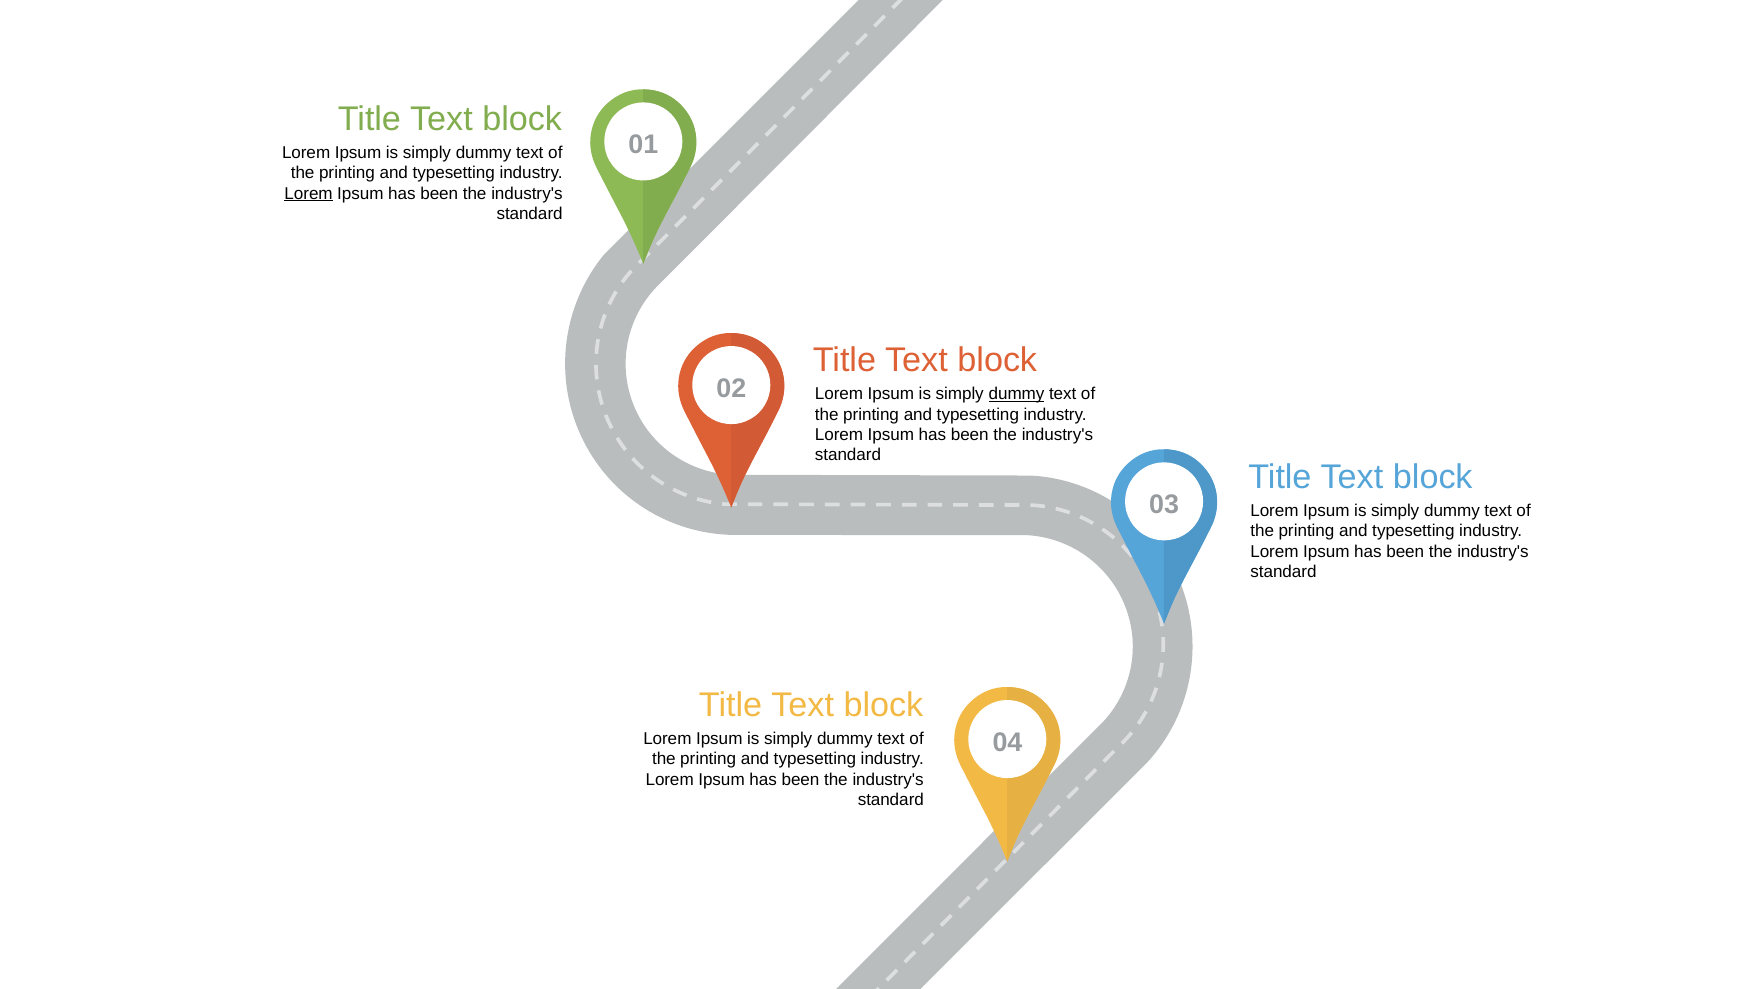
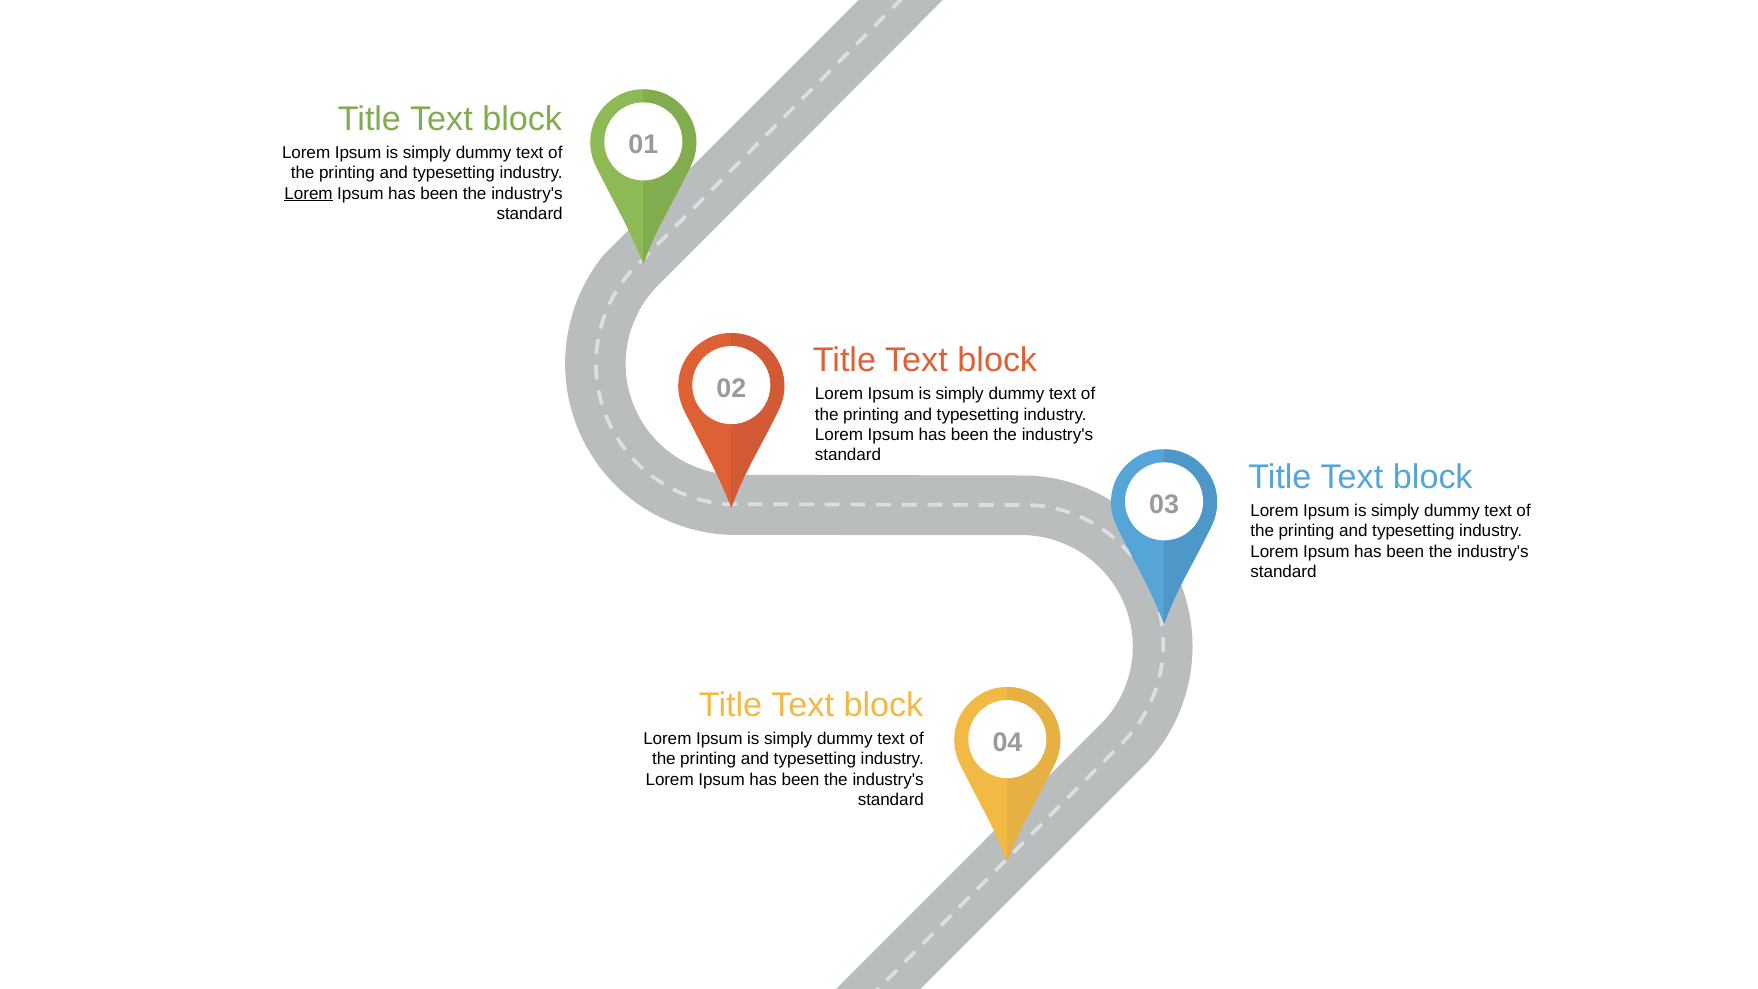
dummy at (1017, 394) underline: present -> none
